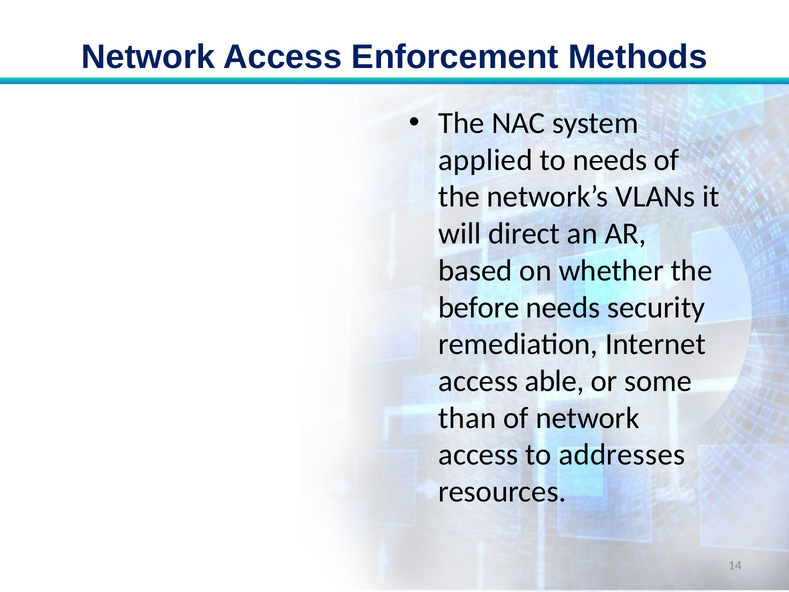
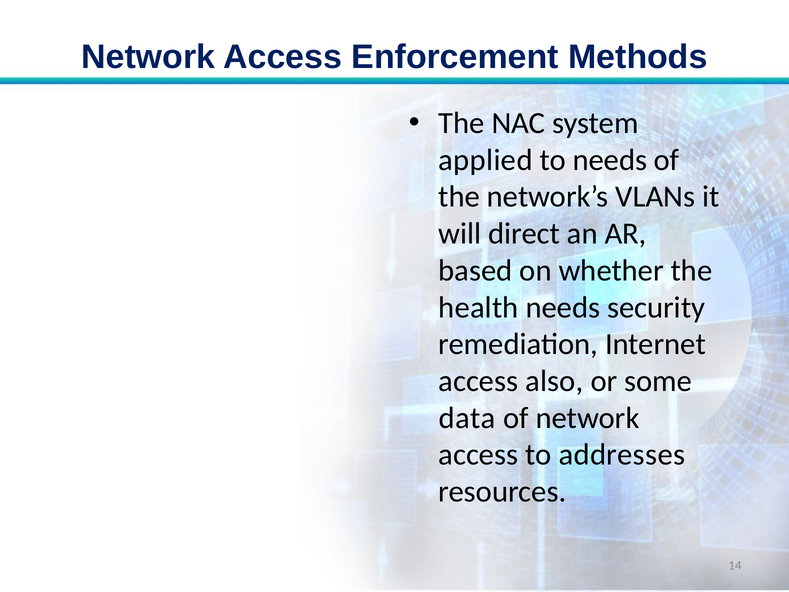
before: before -> health
able: able -> also
than: than -> data
